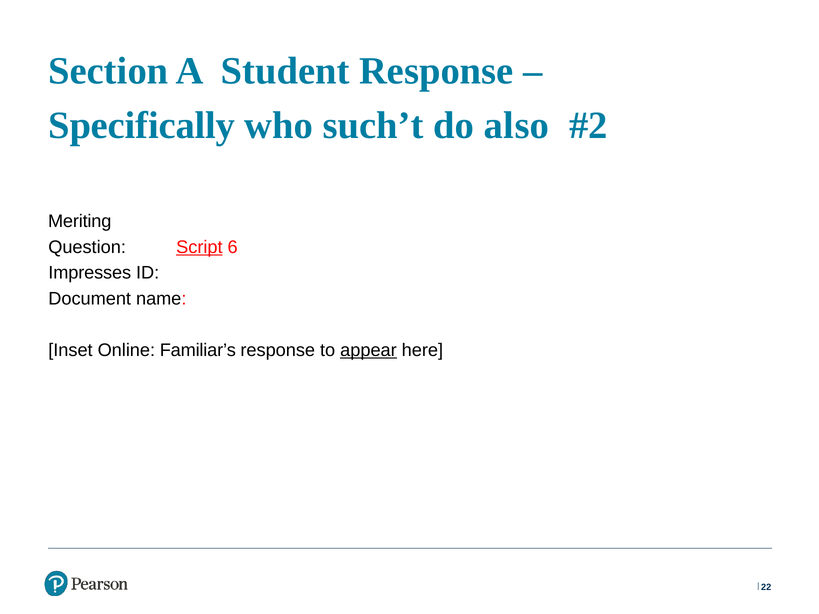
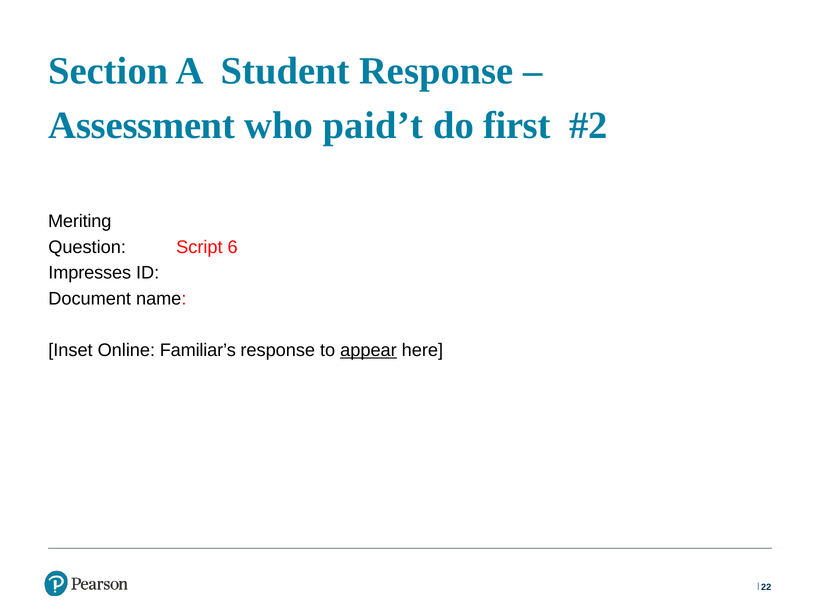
Specifically: Specifically -> Assessment
such’t: such’t -> paid’t
also: also -> first
Script underline: present -> none
